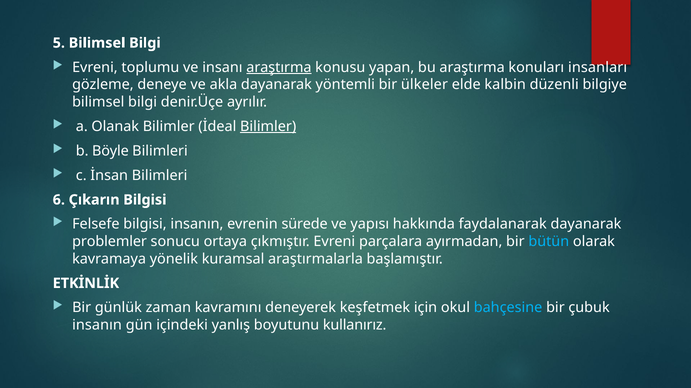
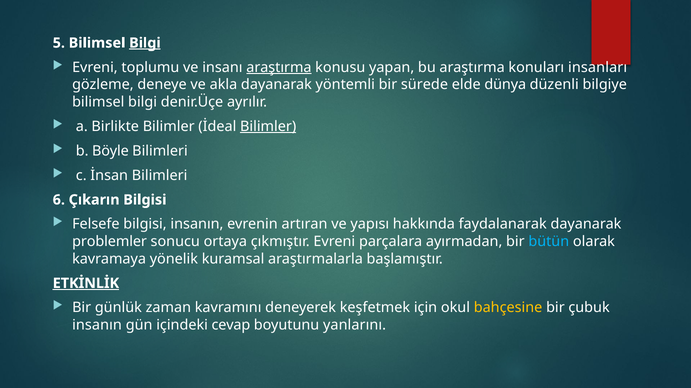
Bilgi at (145, 43) underline: none -> present
ülkeler: ülkeler -> sürede
kalbin: kalbin -> dünya
Olanak: Olanak -> Birlikte
sürede: sürede -> artıran
ETKİNLİK underline: none -> present
bahçesine colour: light blue -> yellow
yanlış: yanlış -> cevap
kullanırız: kullanırız -> yanlarını
